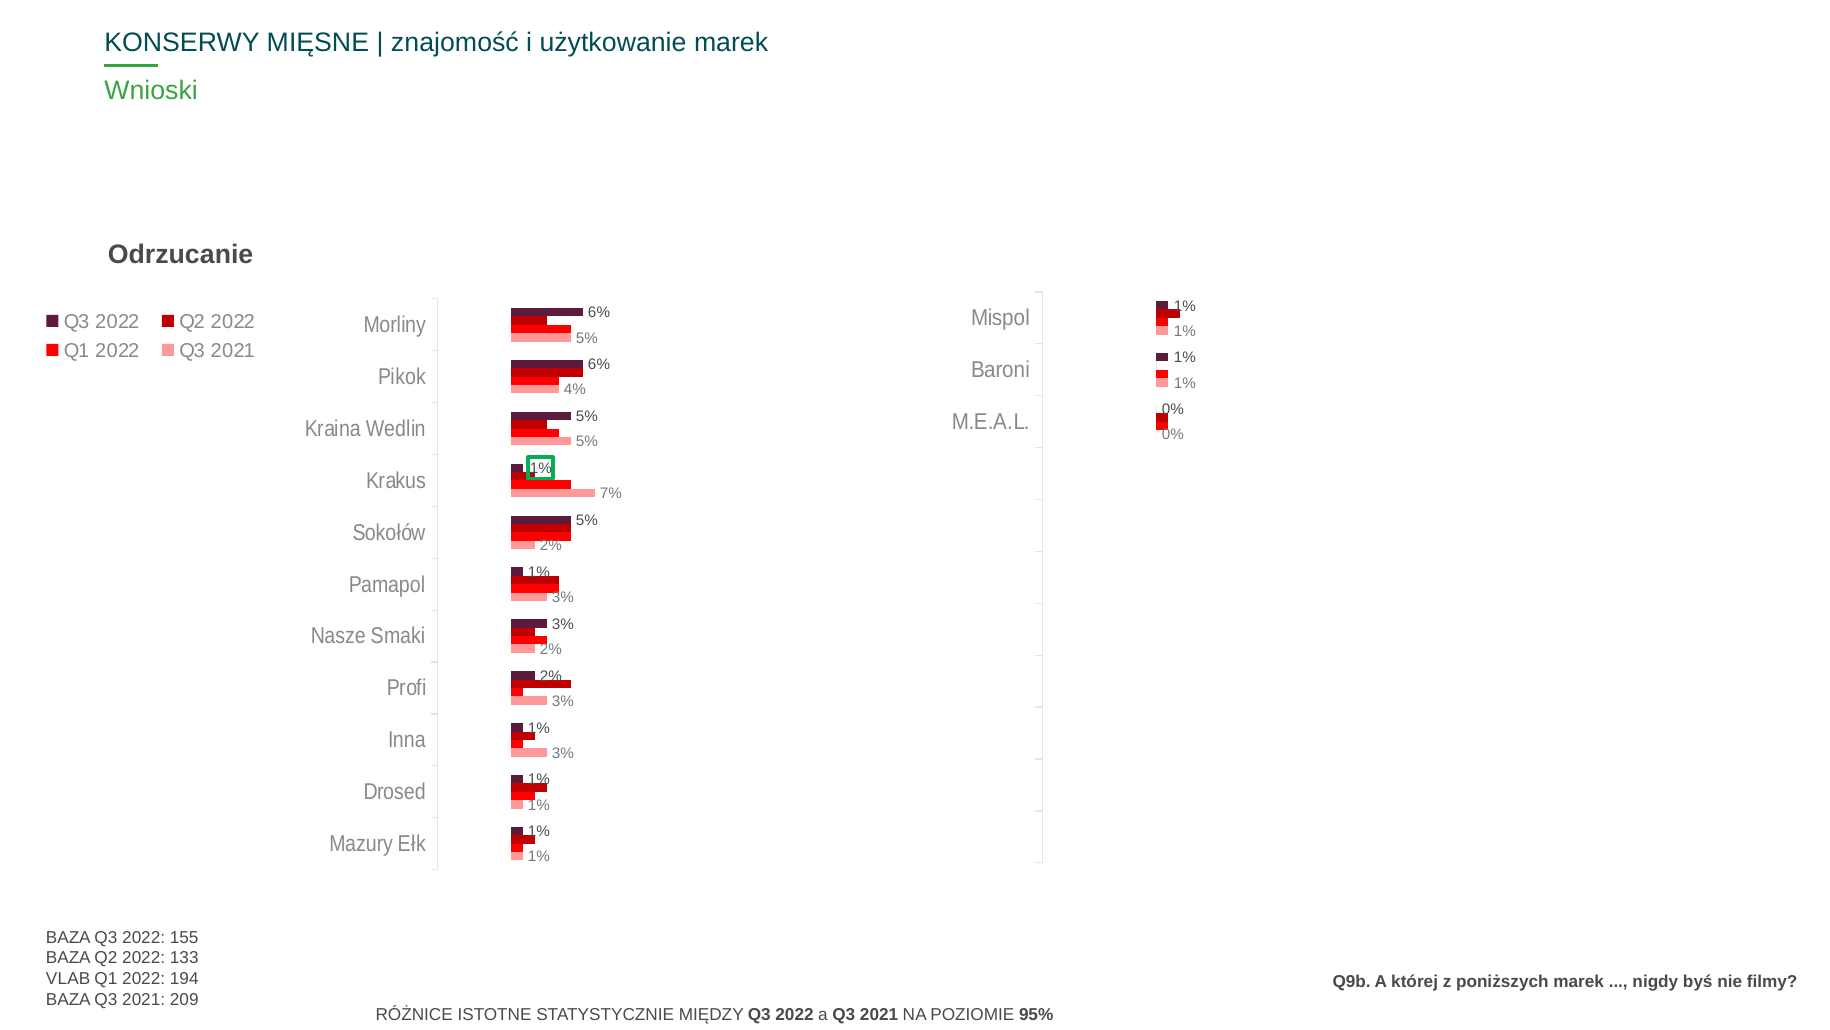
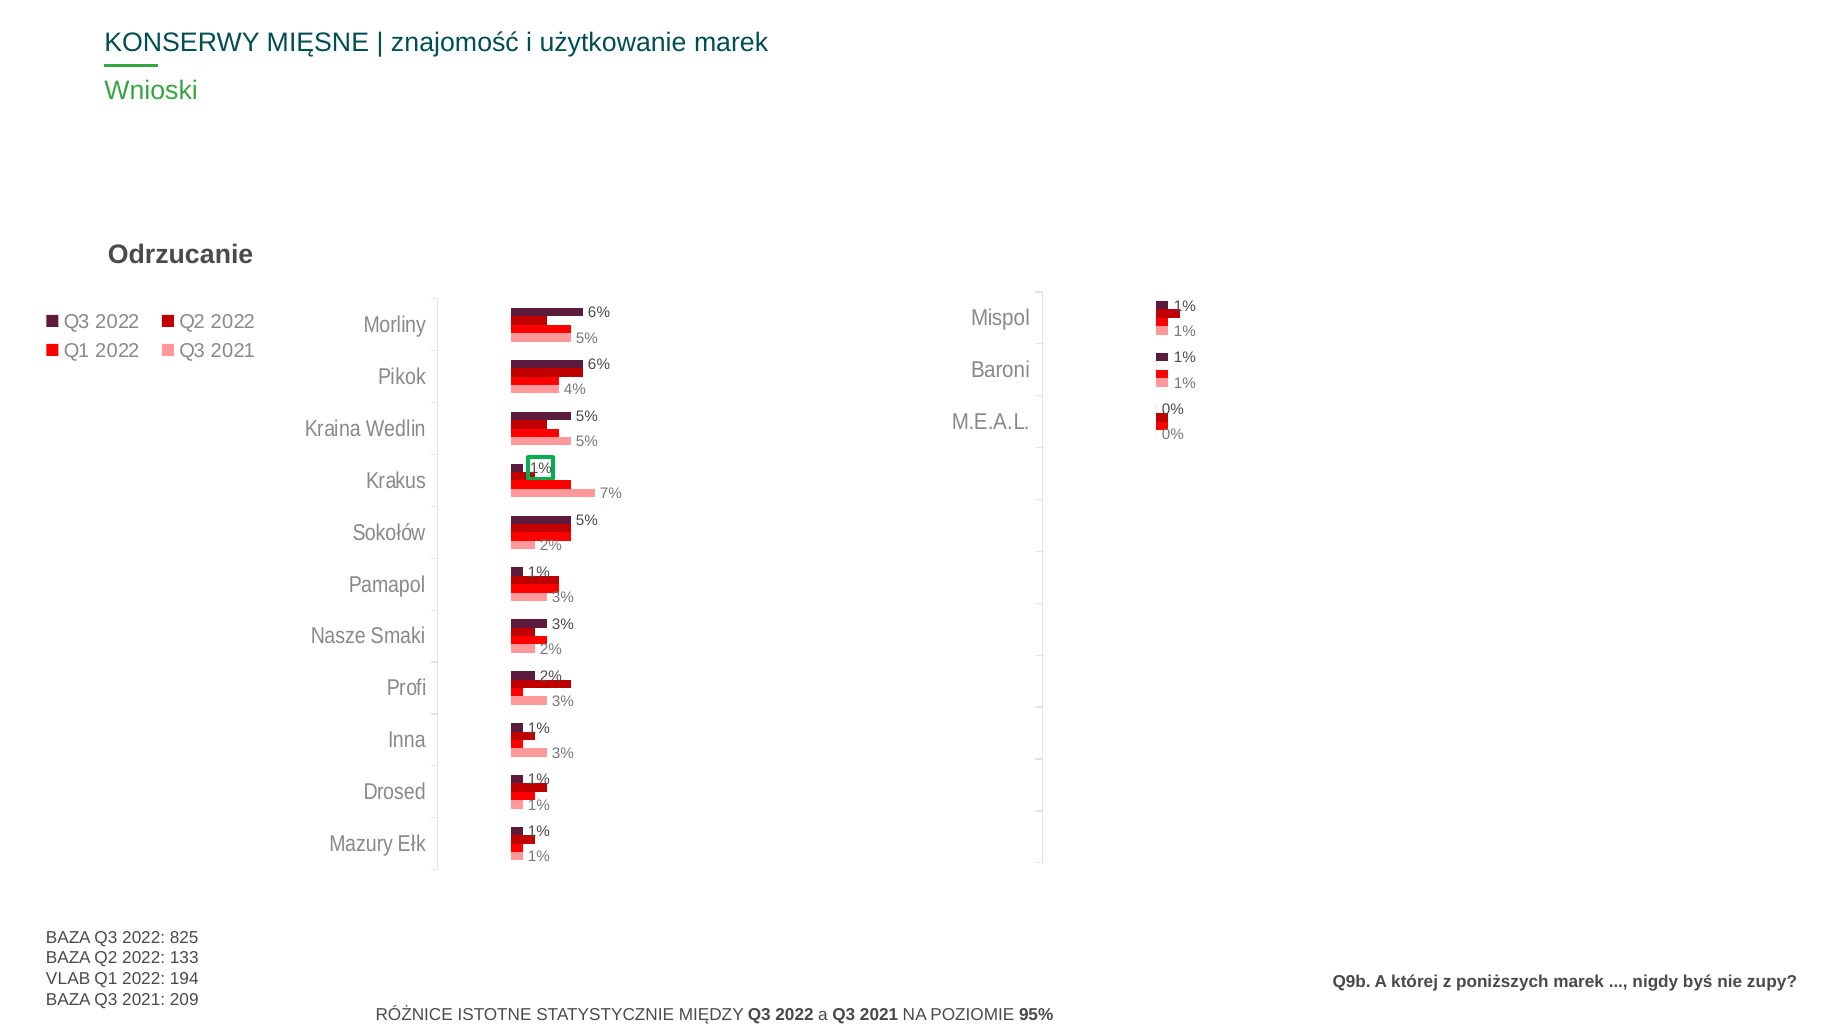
155: 155 -> 825
filmy: filmy -> zupy
